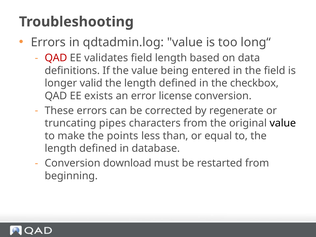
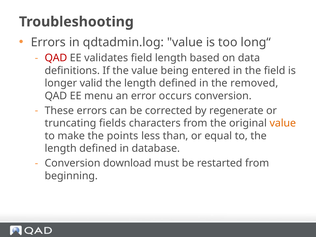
checkbox: checkbox -> removed
exists: exists -> menu
license: license -> occurs
pipes: pipes -> fields
value at (283, 123) colour: black -> orange
